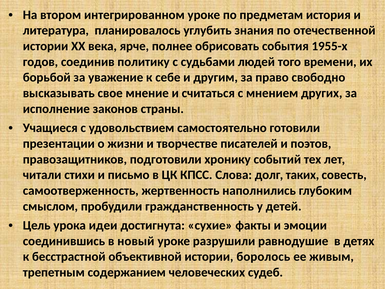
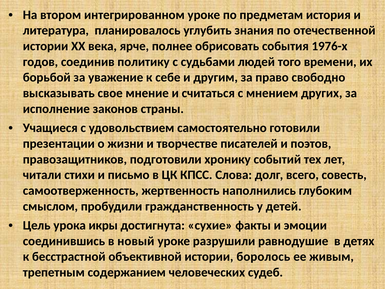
1955-х: 1955-х -> 1976-х
таких: таких -> всего
идеи: идеи -> икры
